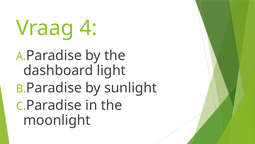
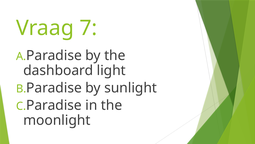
4: 4 -> 7
